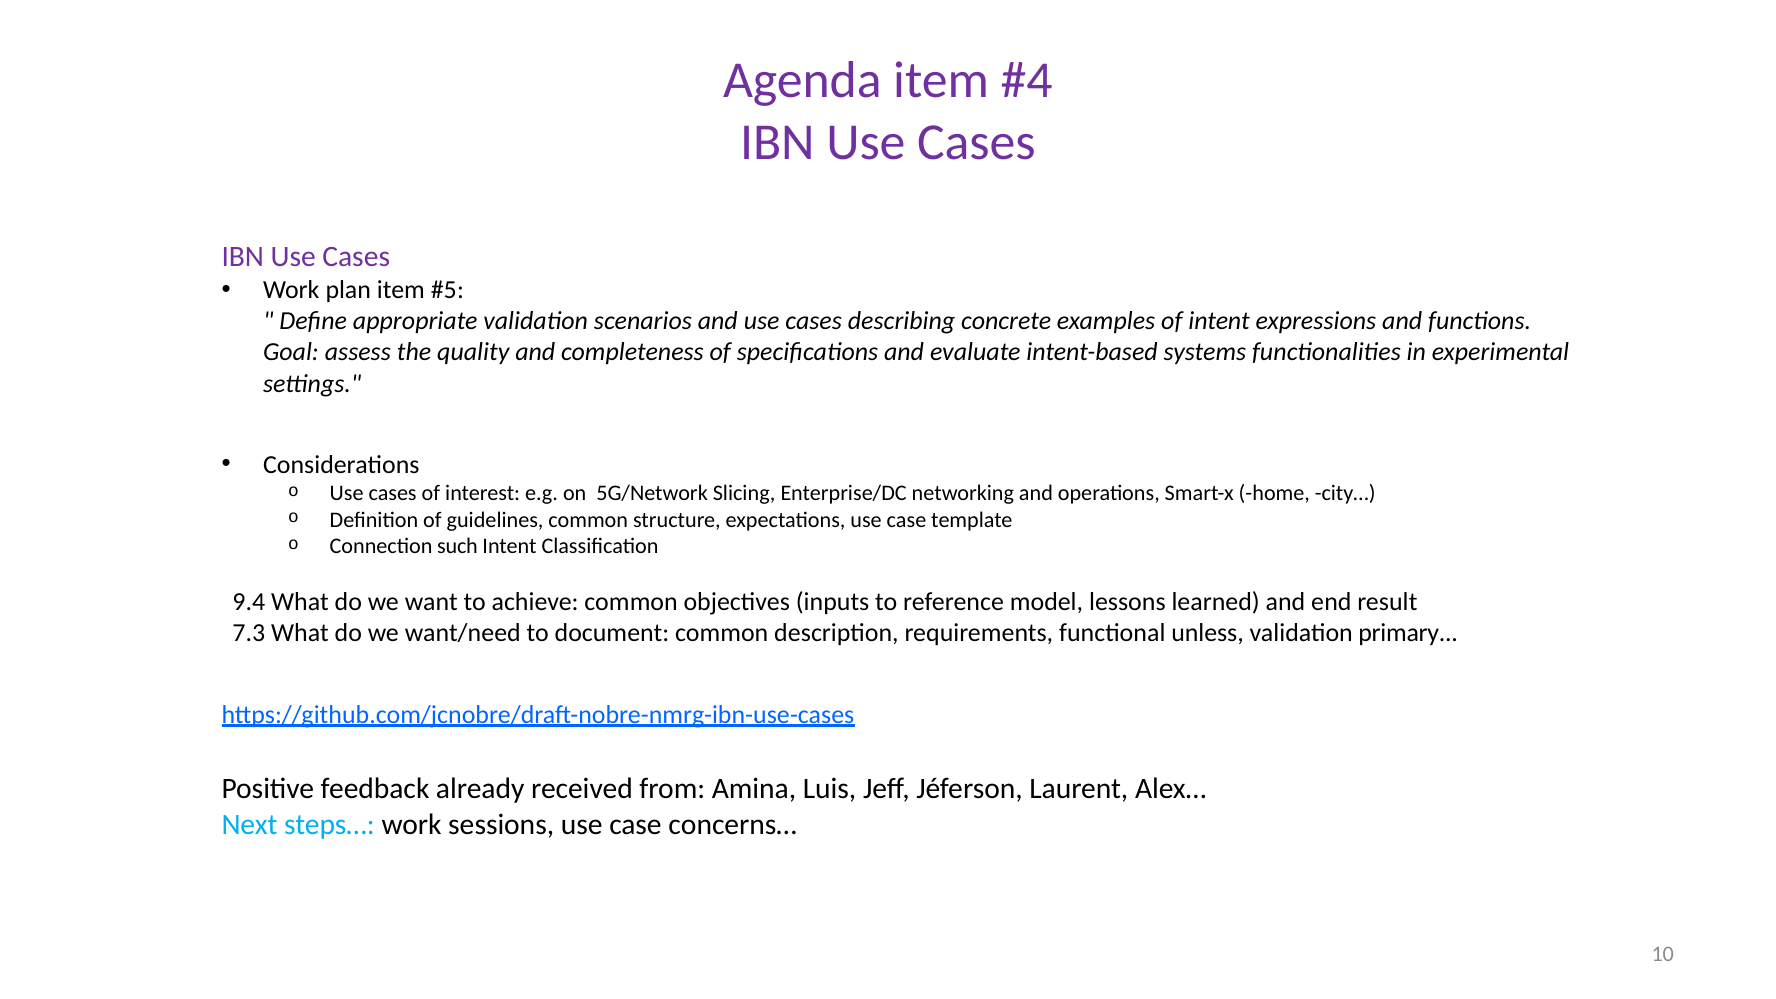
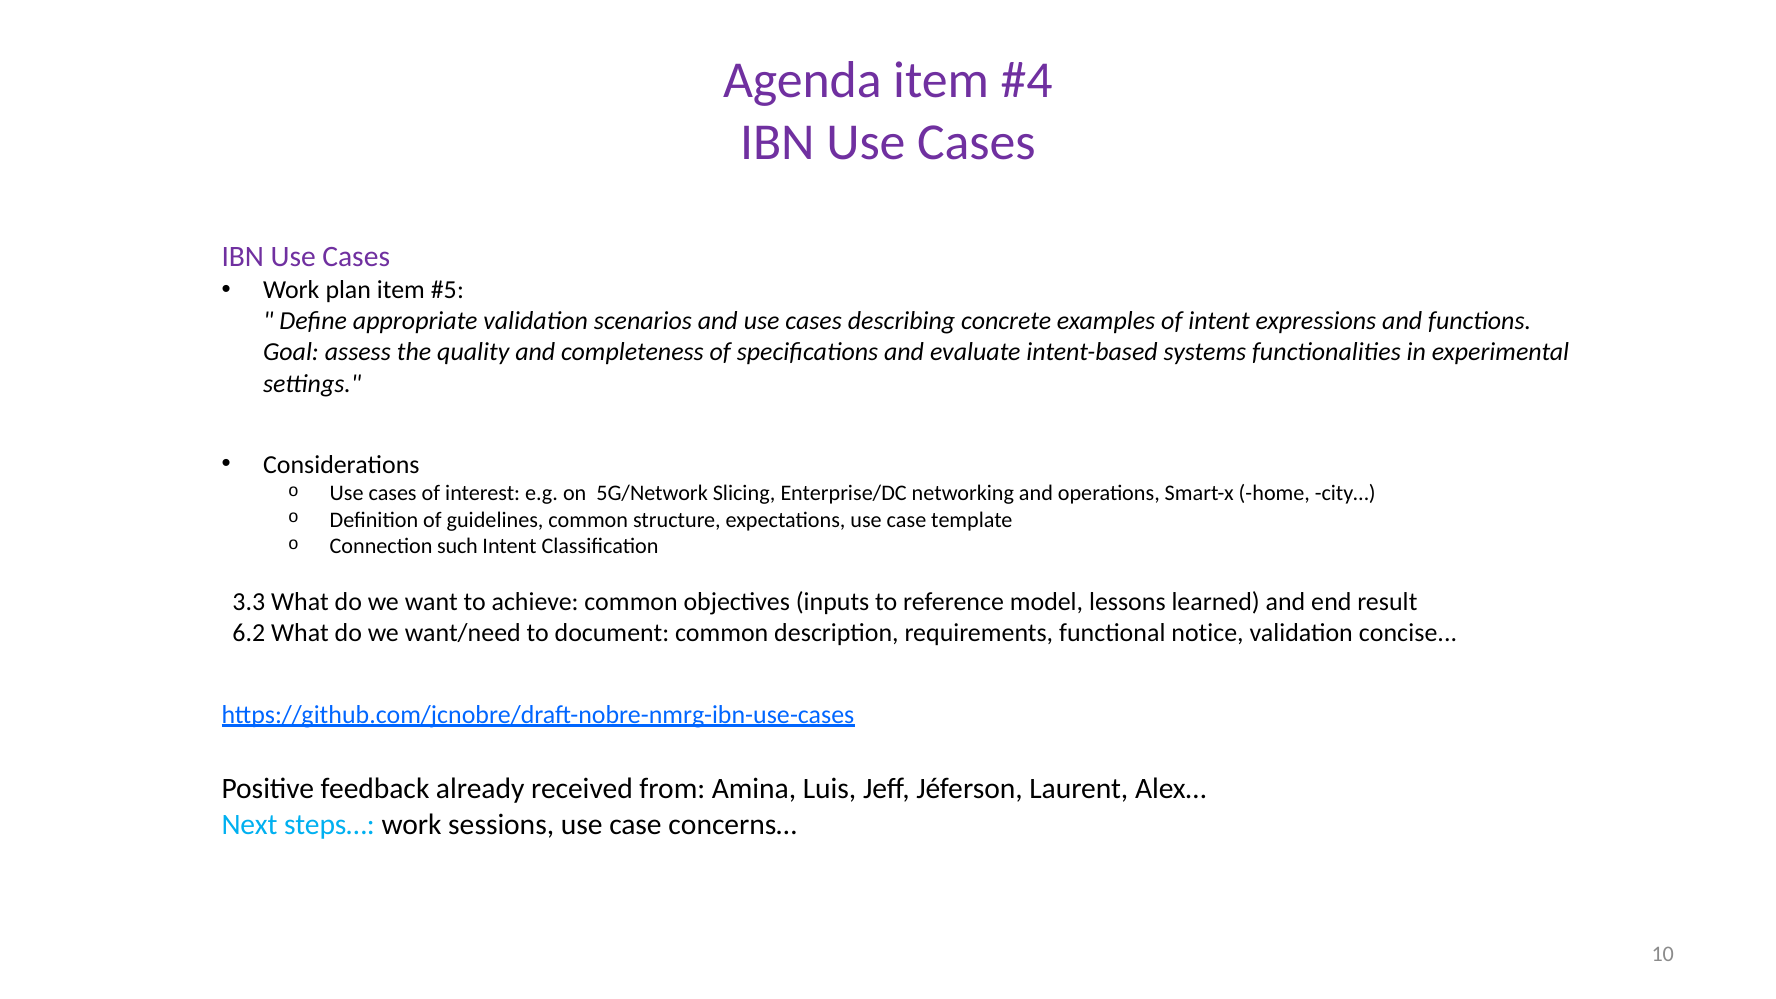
9.4: 9.4 -> 3.3
7.3: 7.3 -> 6.2
unless: unless -> notice
primary: primary -> concise
